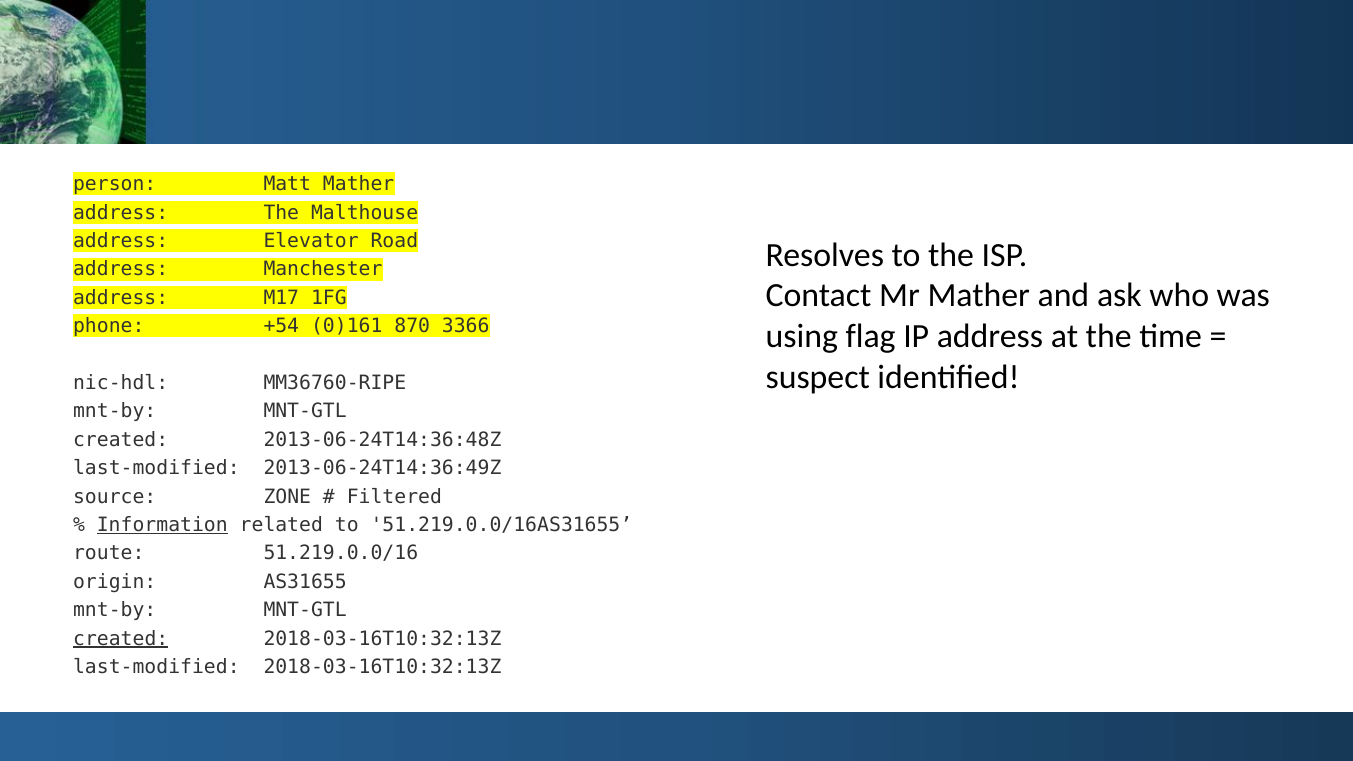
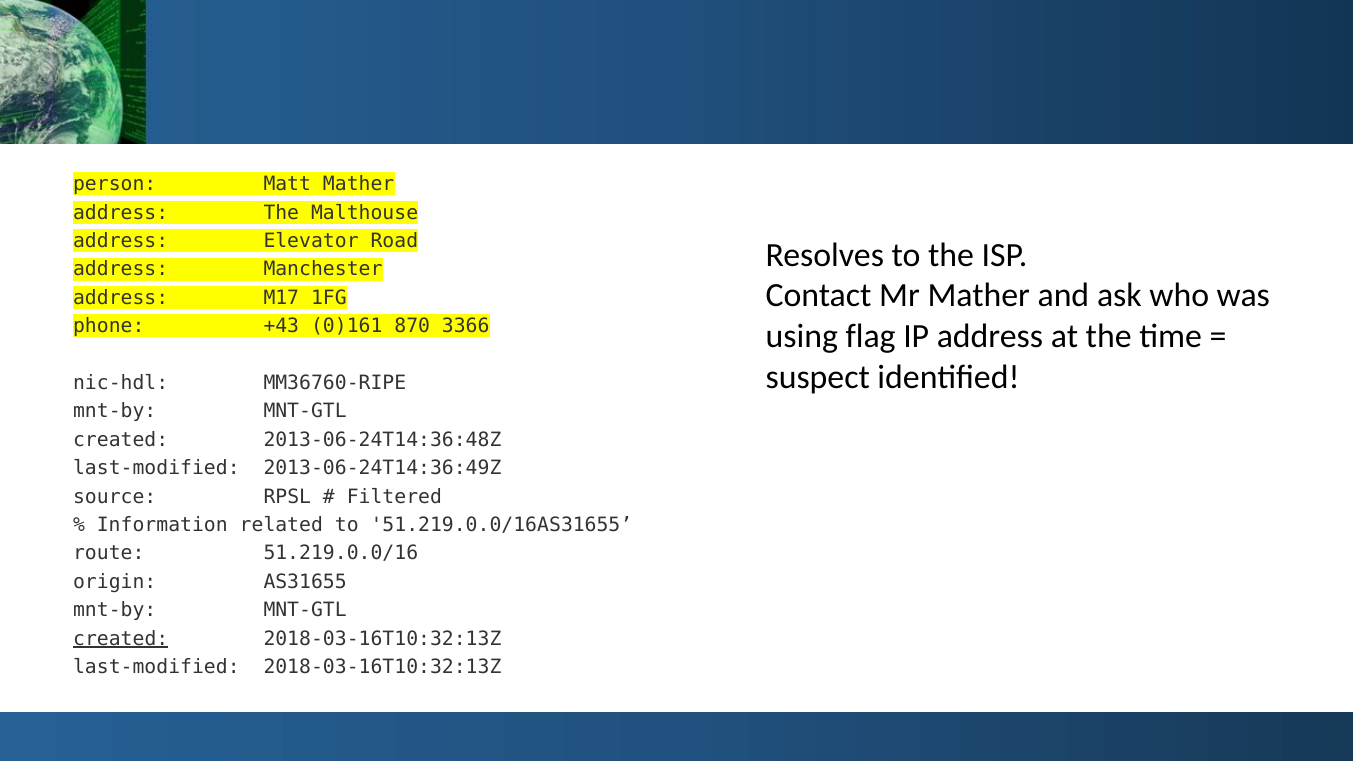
+54: +54 -> +43
ZONE: ZONE -> RPSL
Information underline: present -> none
